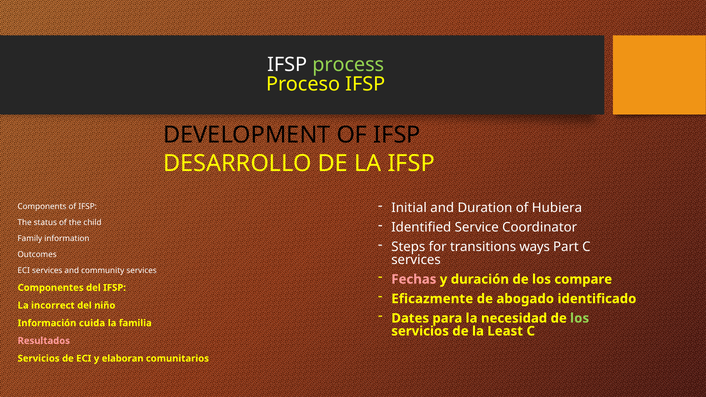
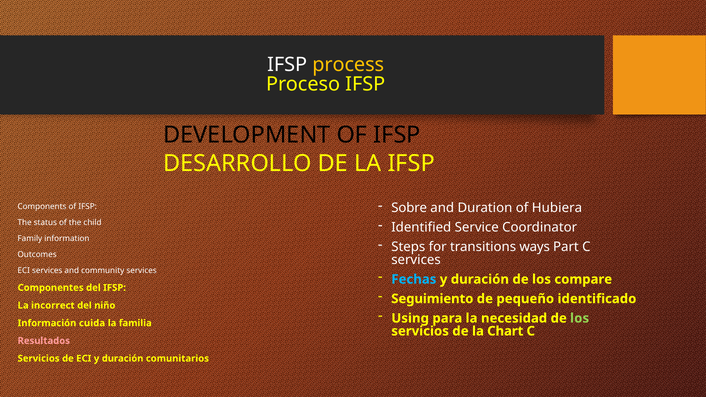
process colour: light green -> yellow
Initial: Initial -> Sobre
Fechas colour: pink -> light blue
Eficazmente: Eficazmente -> Seguimiento
abogado: abogado -> pequeño
Dates: Dates -> Using
Least: Least -> Chart
ECI y elaboran: elaboran -> duración
